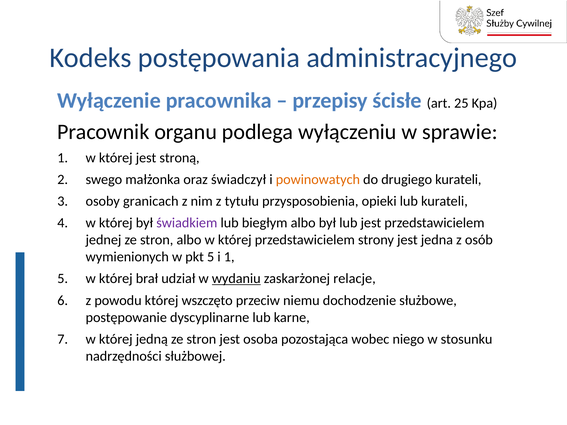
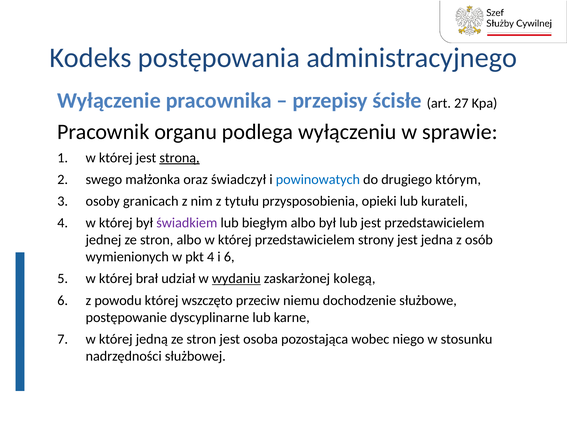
25: 25 -> 27
stroną underline: none -> present
powinowatych colour: orange -> blue
drugiego kurateli: kurateli -> którym
pkt 5: 5 -> 4
i 1: 1 -> 6
relacje: relacje -> kolegą
